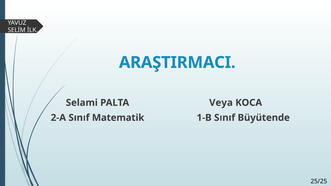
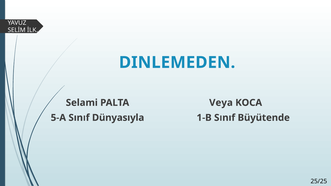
ARAŞTIRMACI: ARAŞTIRMACI -> DINLEMEDEN
2-A: 2-A -> 5-A
Matematik: Matematik -> Dünyasıyla
